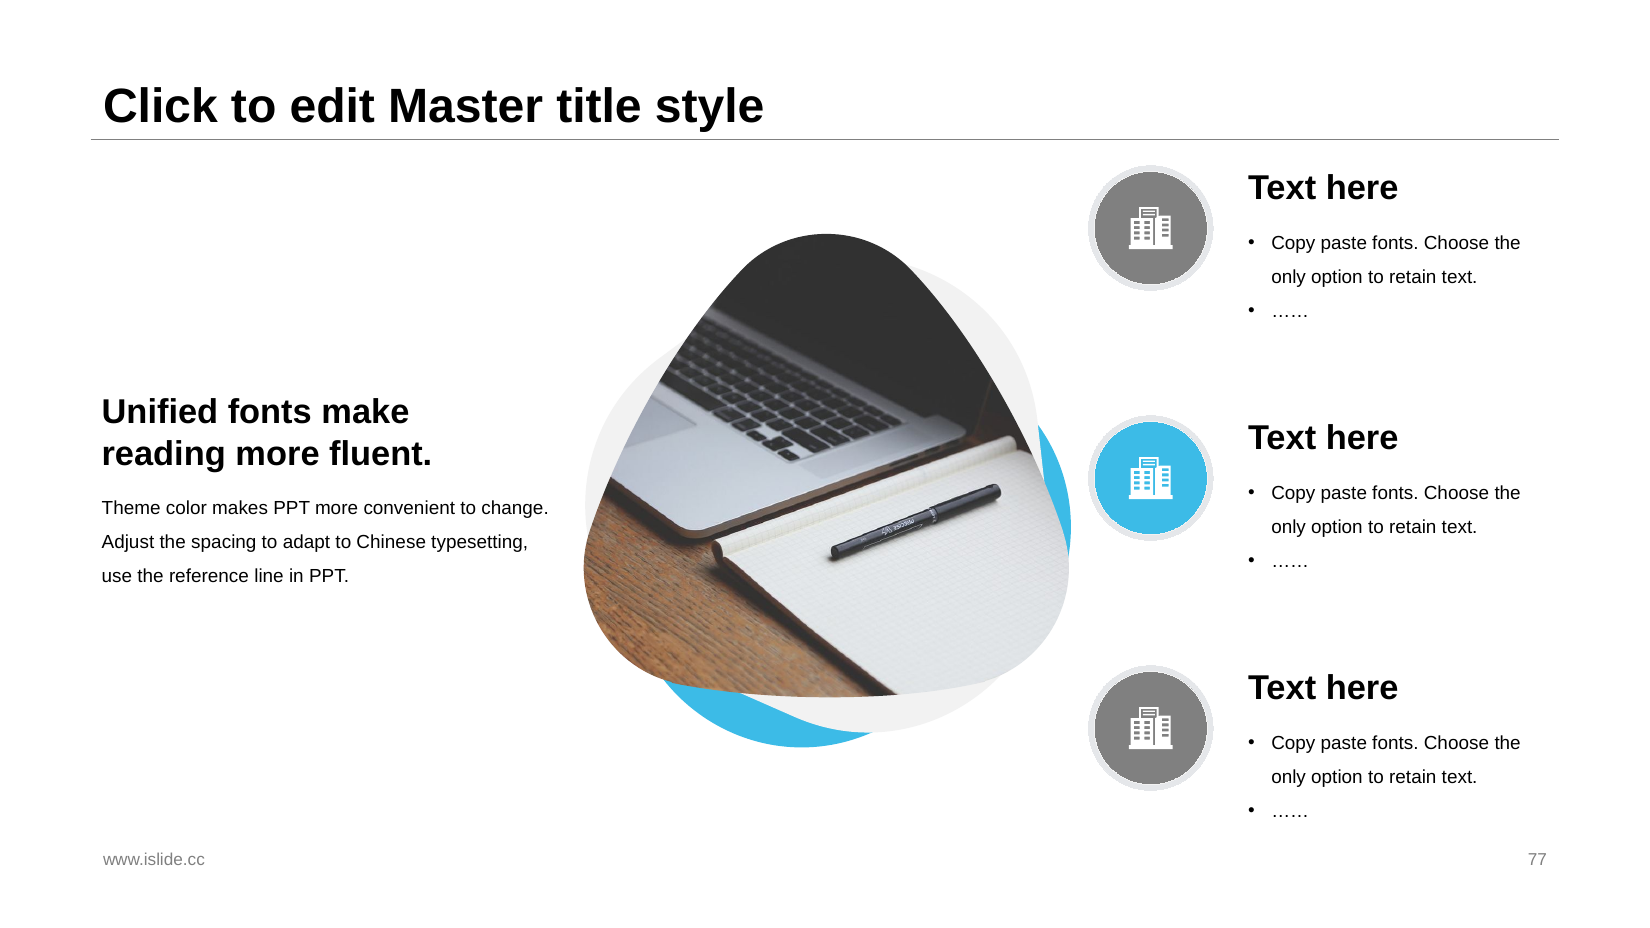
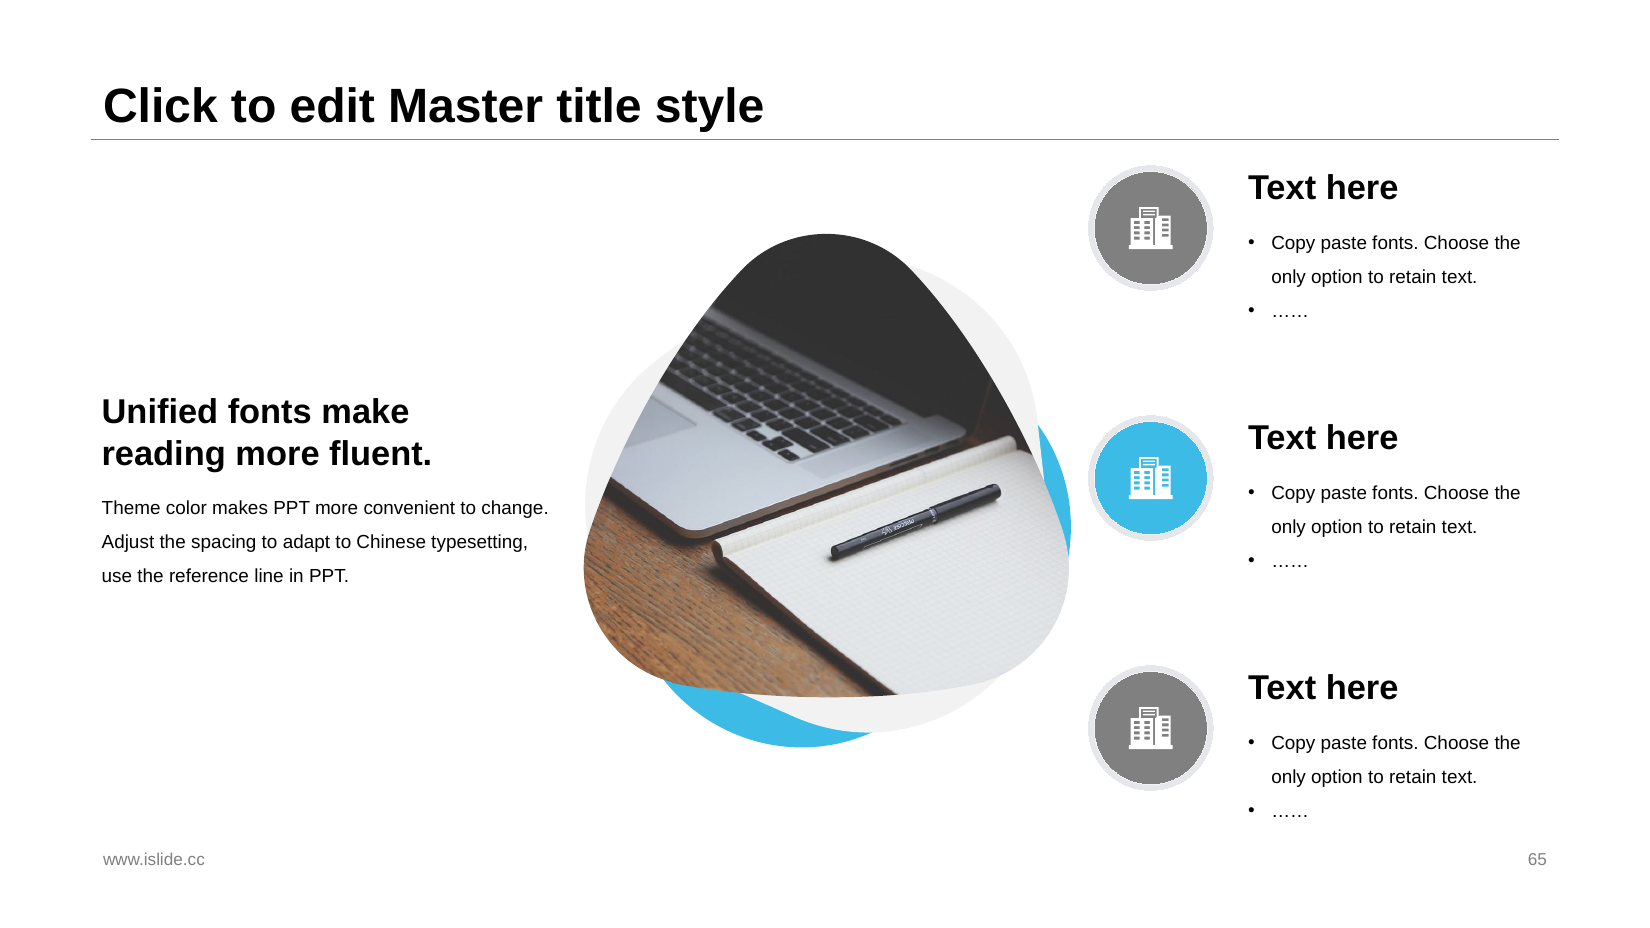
77: 77 -> 65
